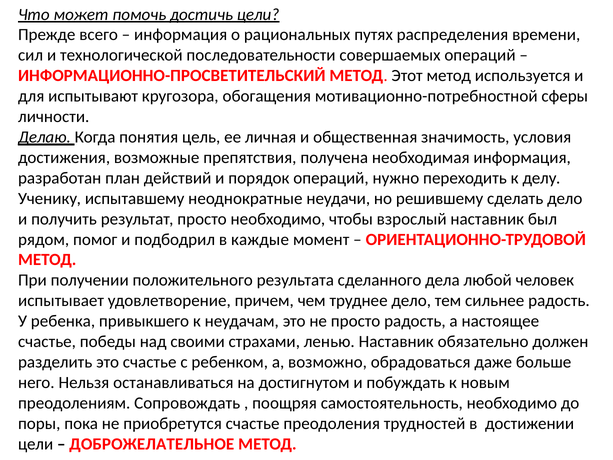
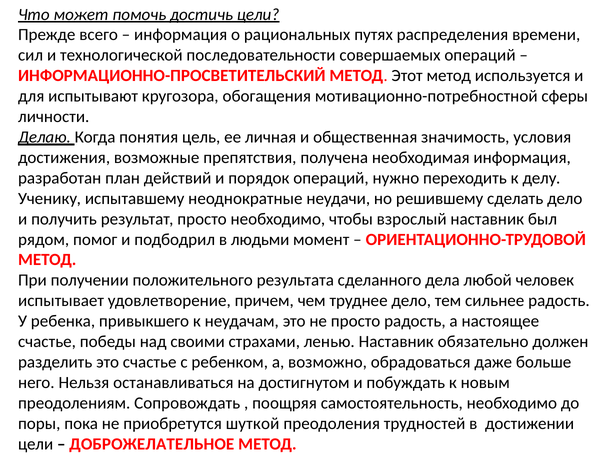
каждые: каждые -> людьми
приобретутся счастье: счастье -> шуткой
